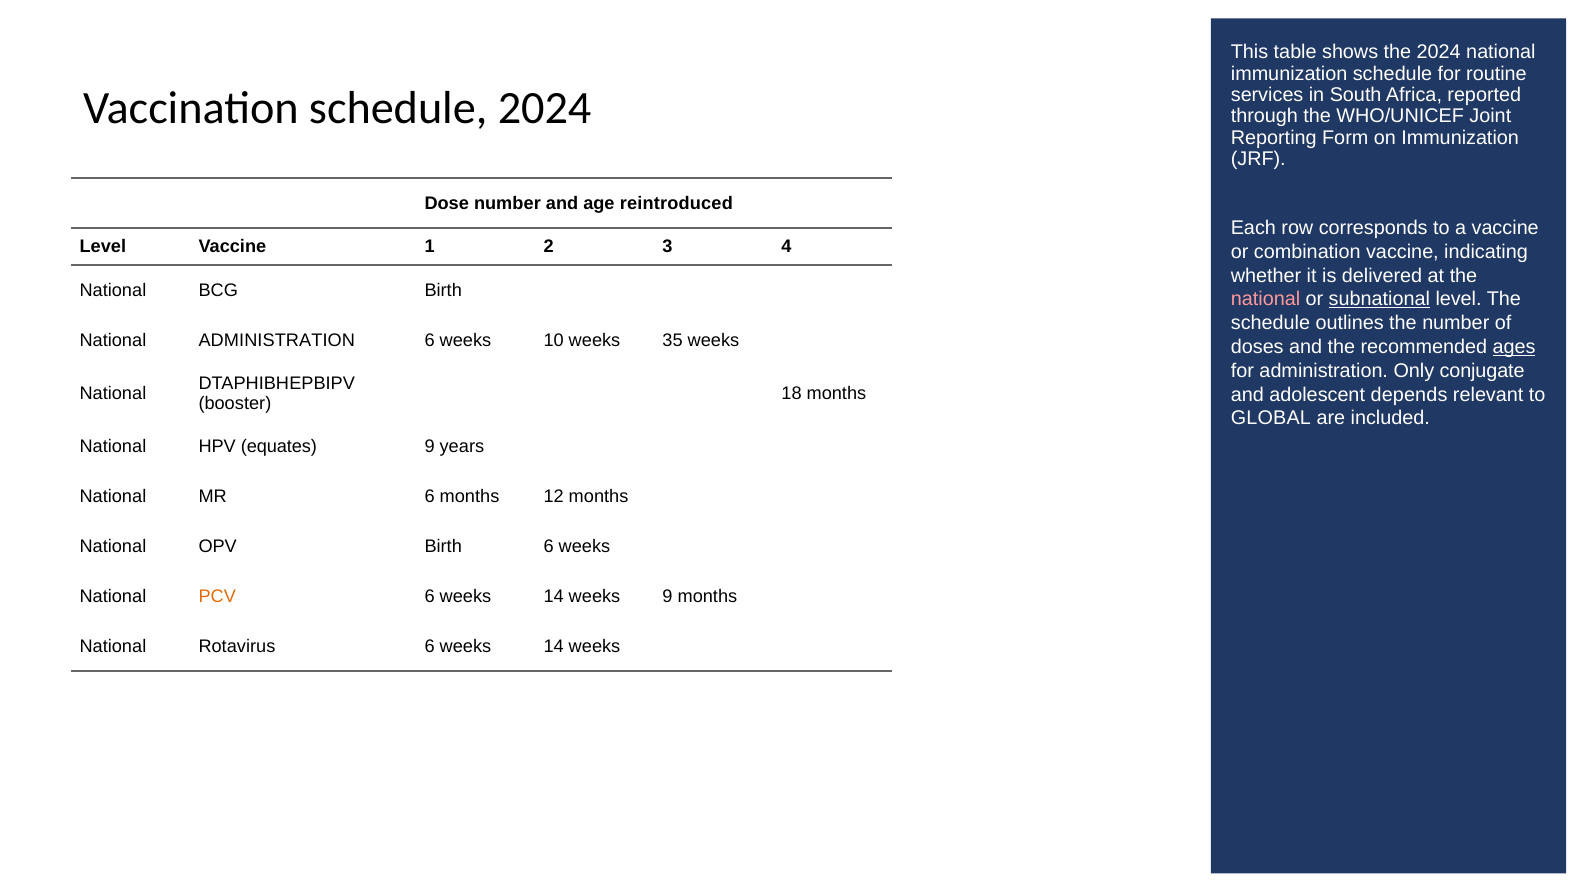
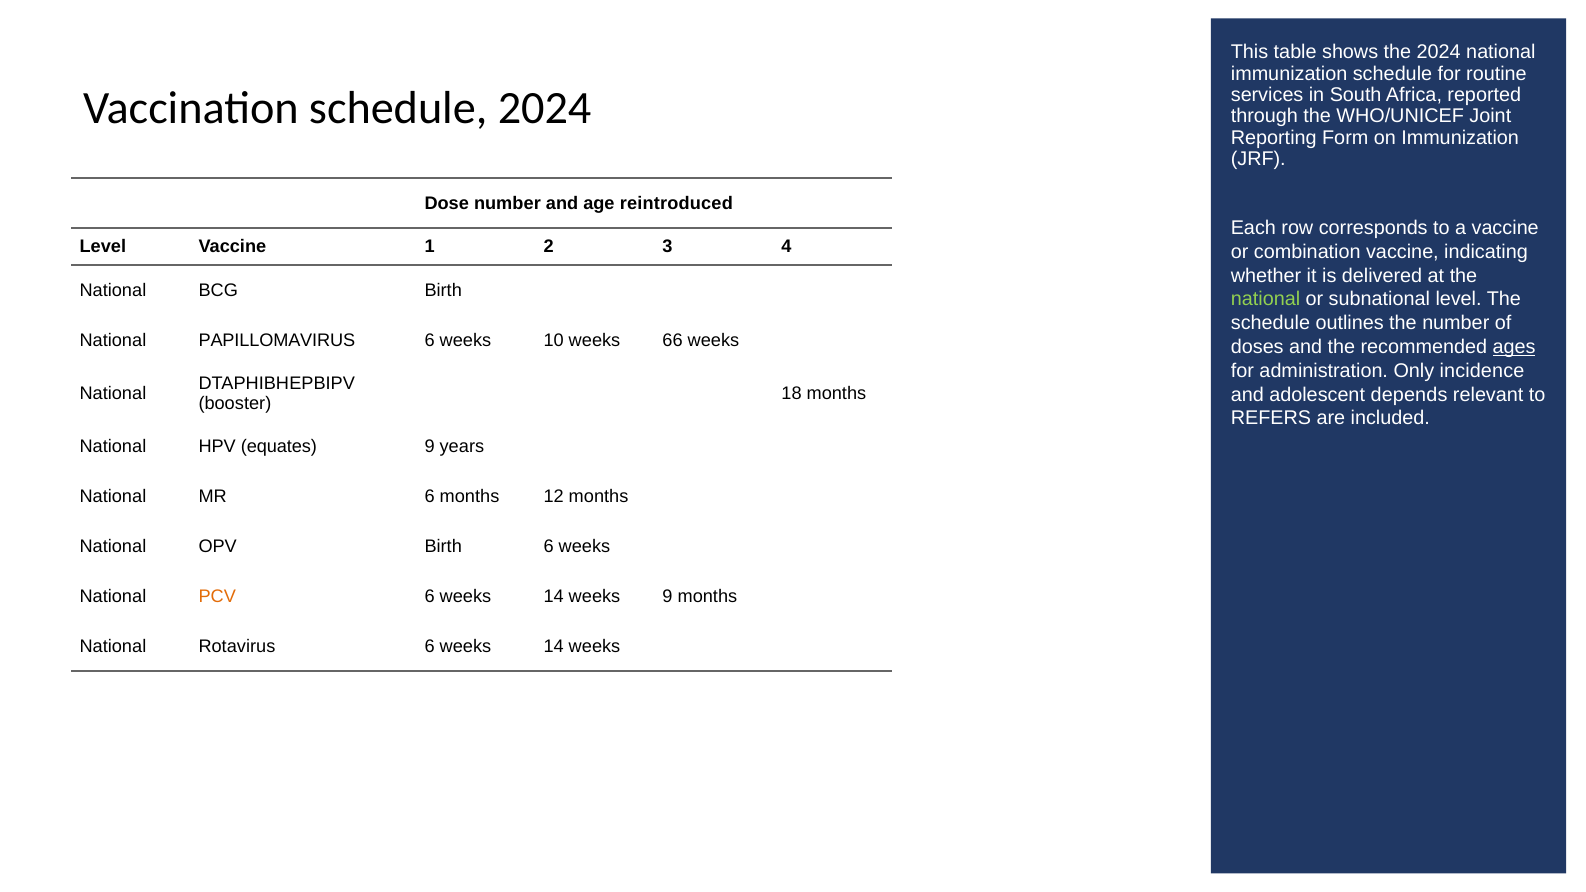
national at (1266, 299) colour: pink -> light green
subnational underline: present -> none
National ADMINISTRATION: ADMINISTRATION -> PAPILLOMAVIRUS
35: 35 -> 66
conjugate: conjugate -> incidence
GLOBAL: GLOBAL -> REFERS
